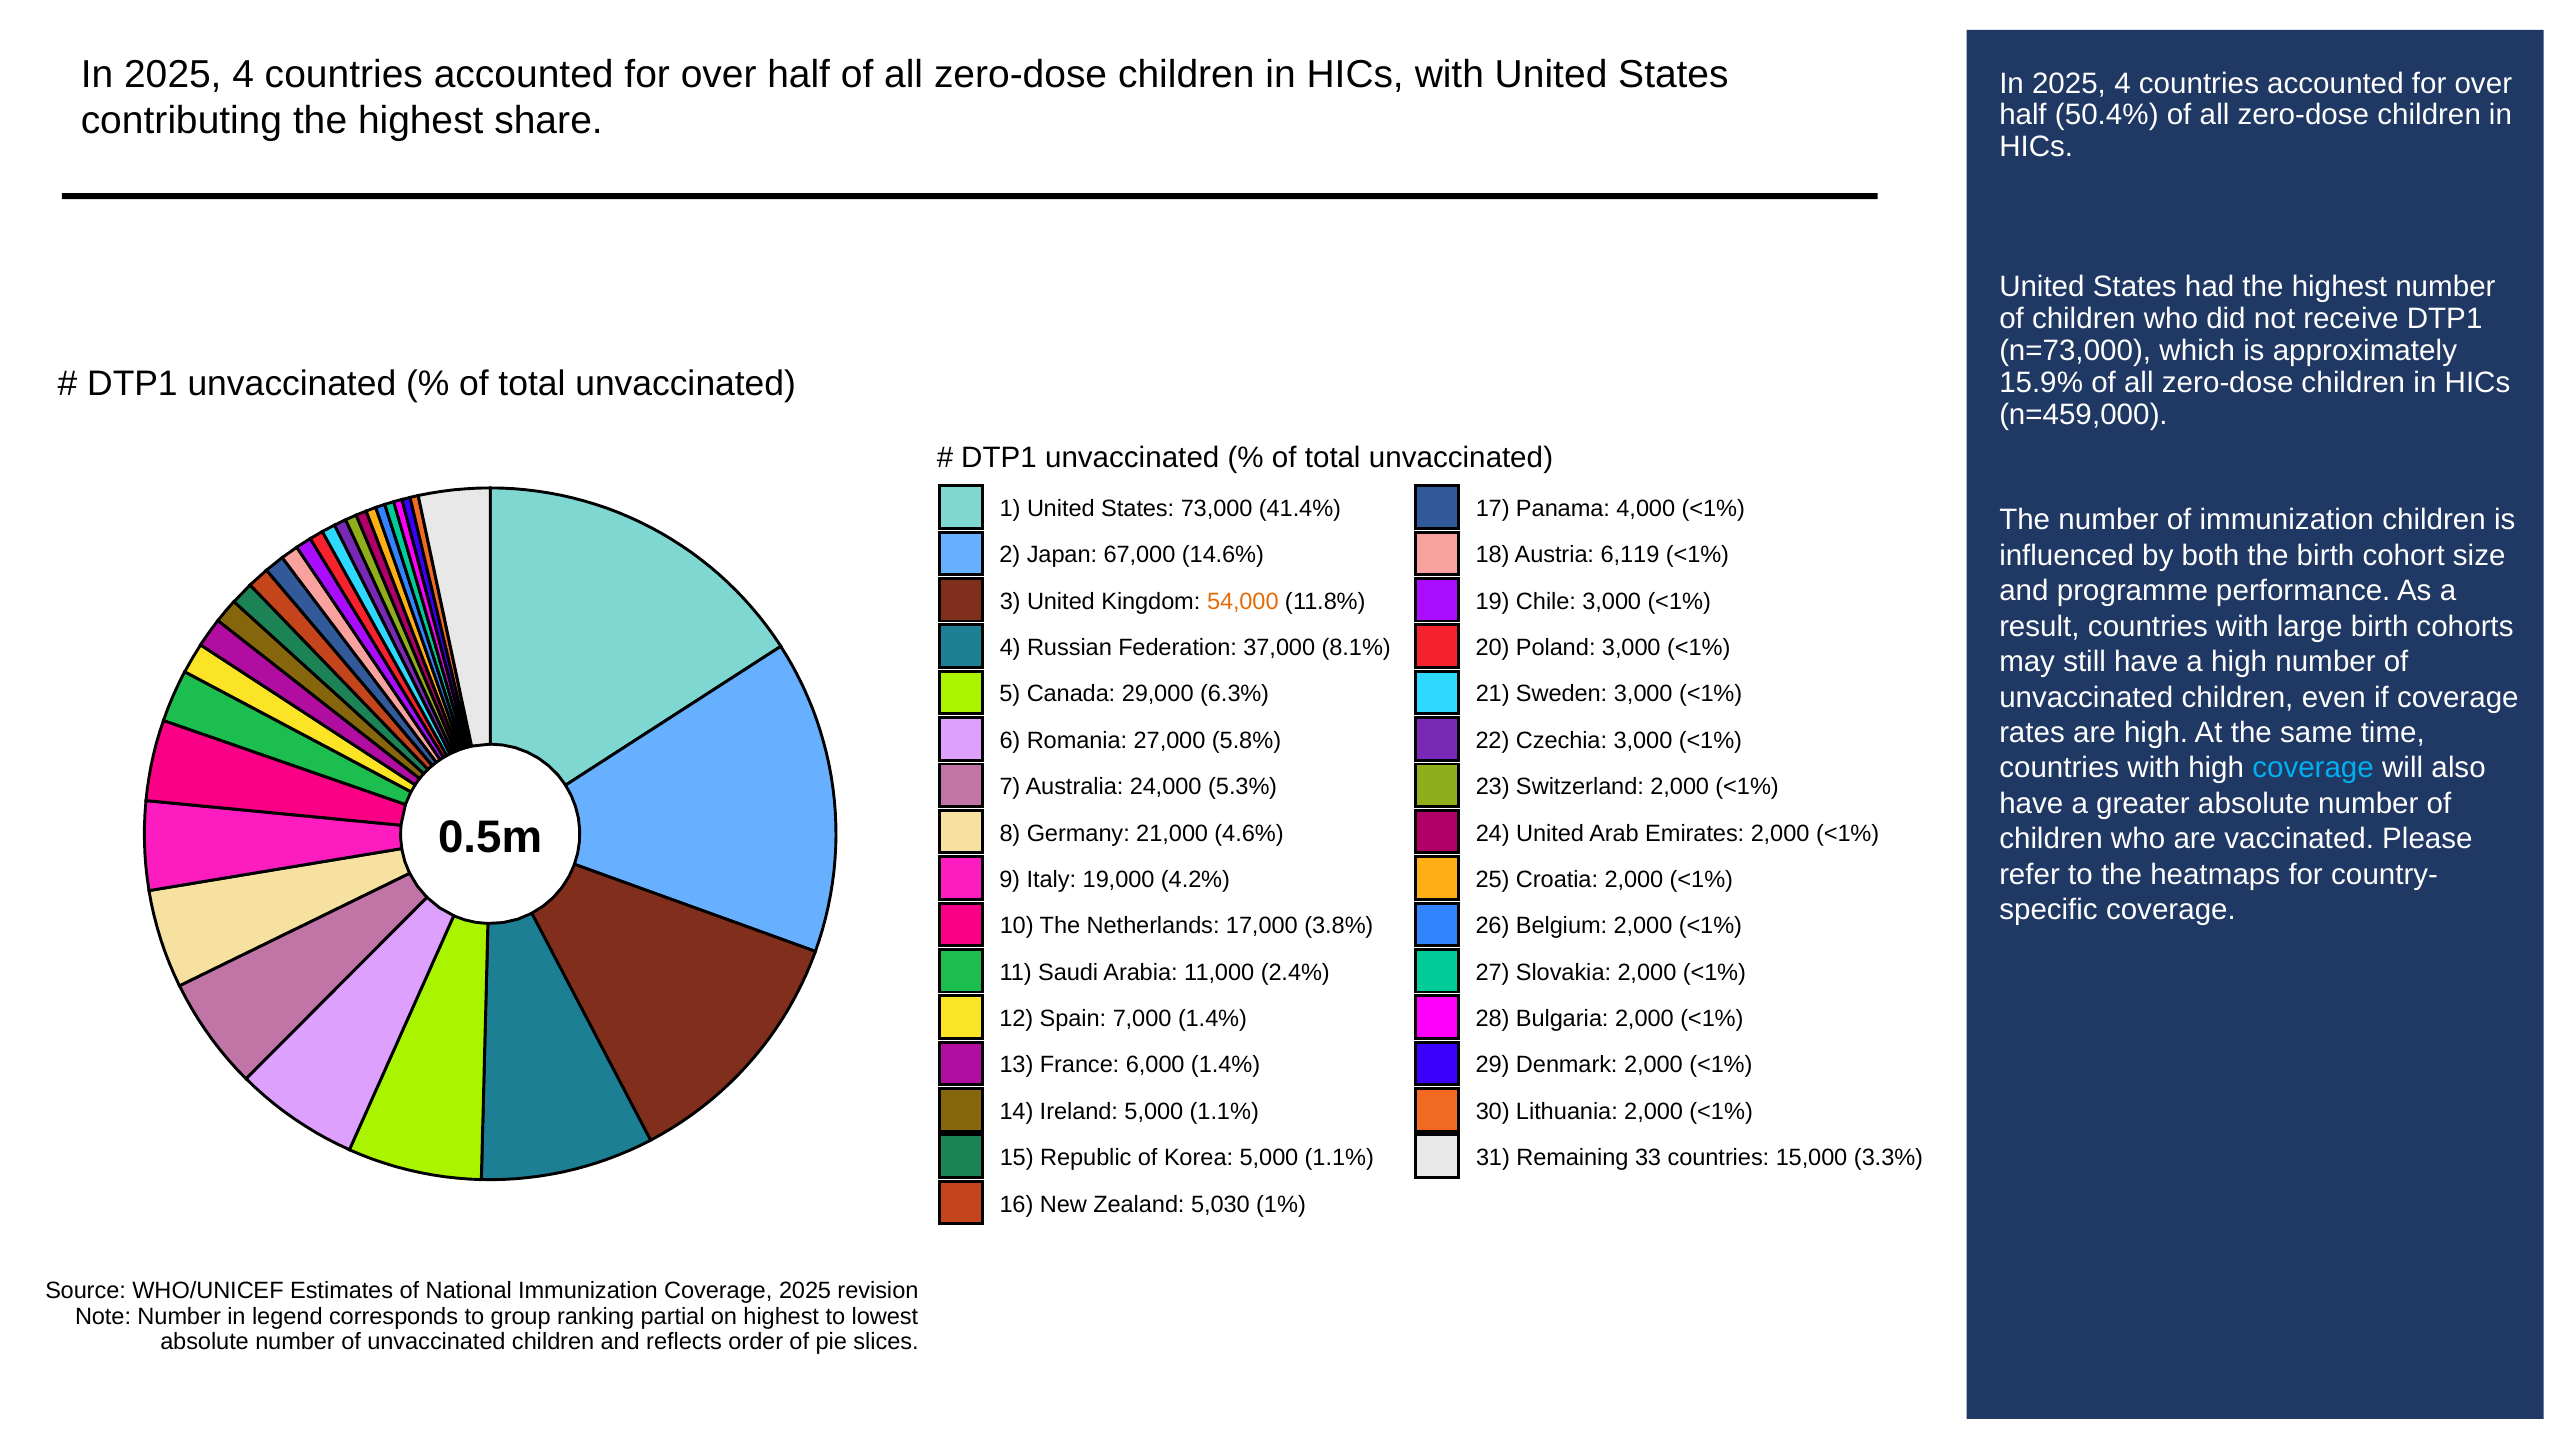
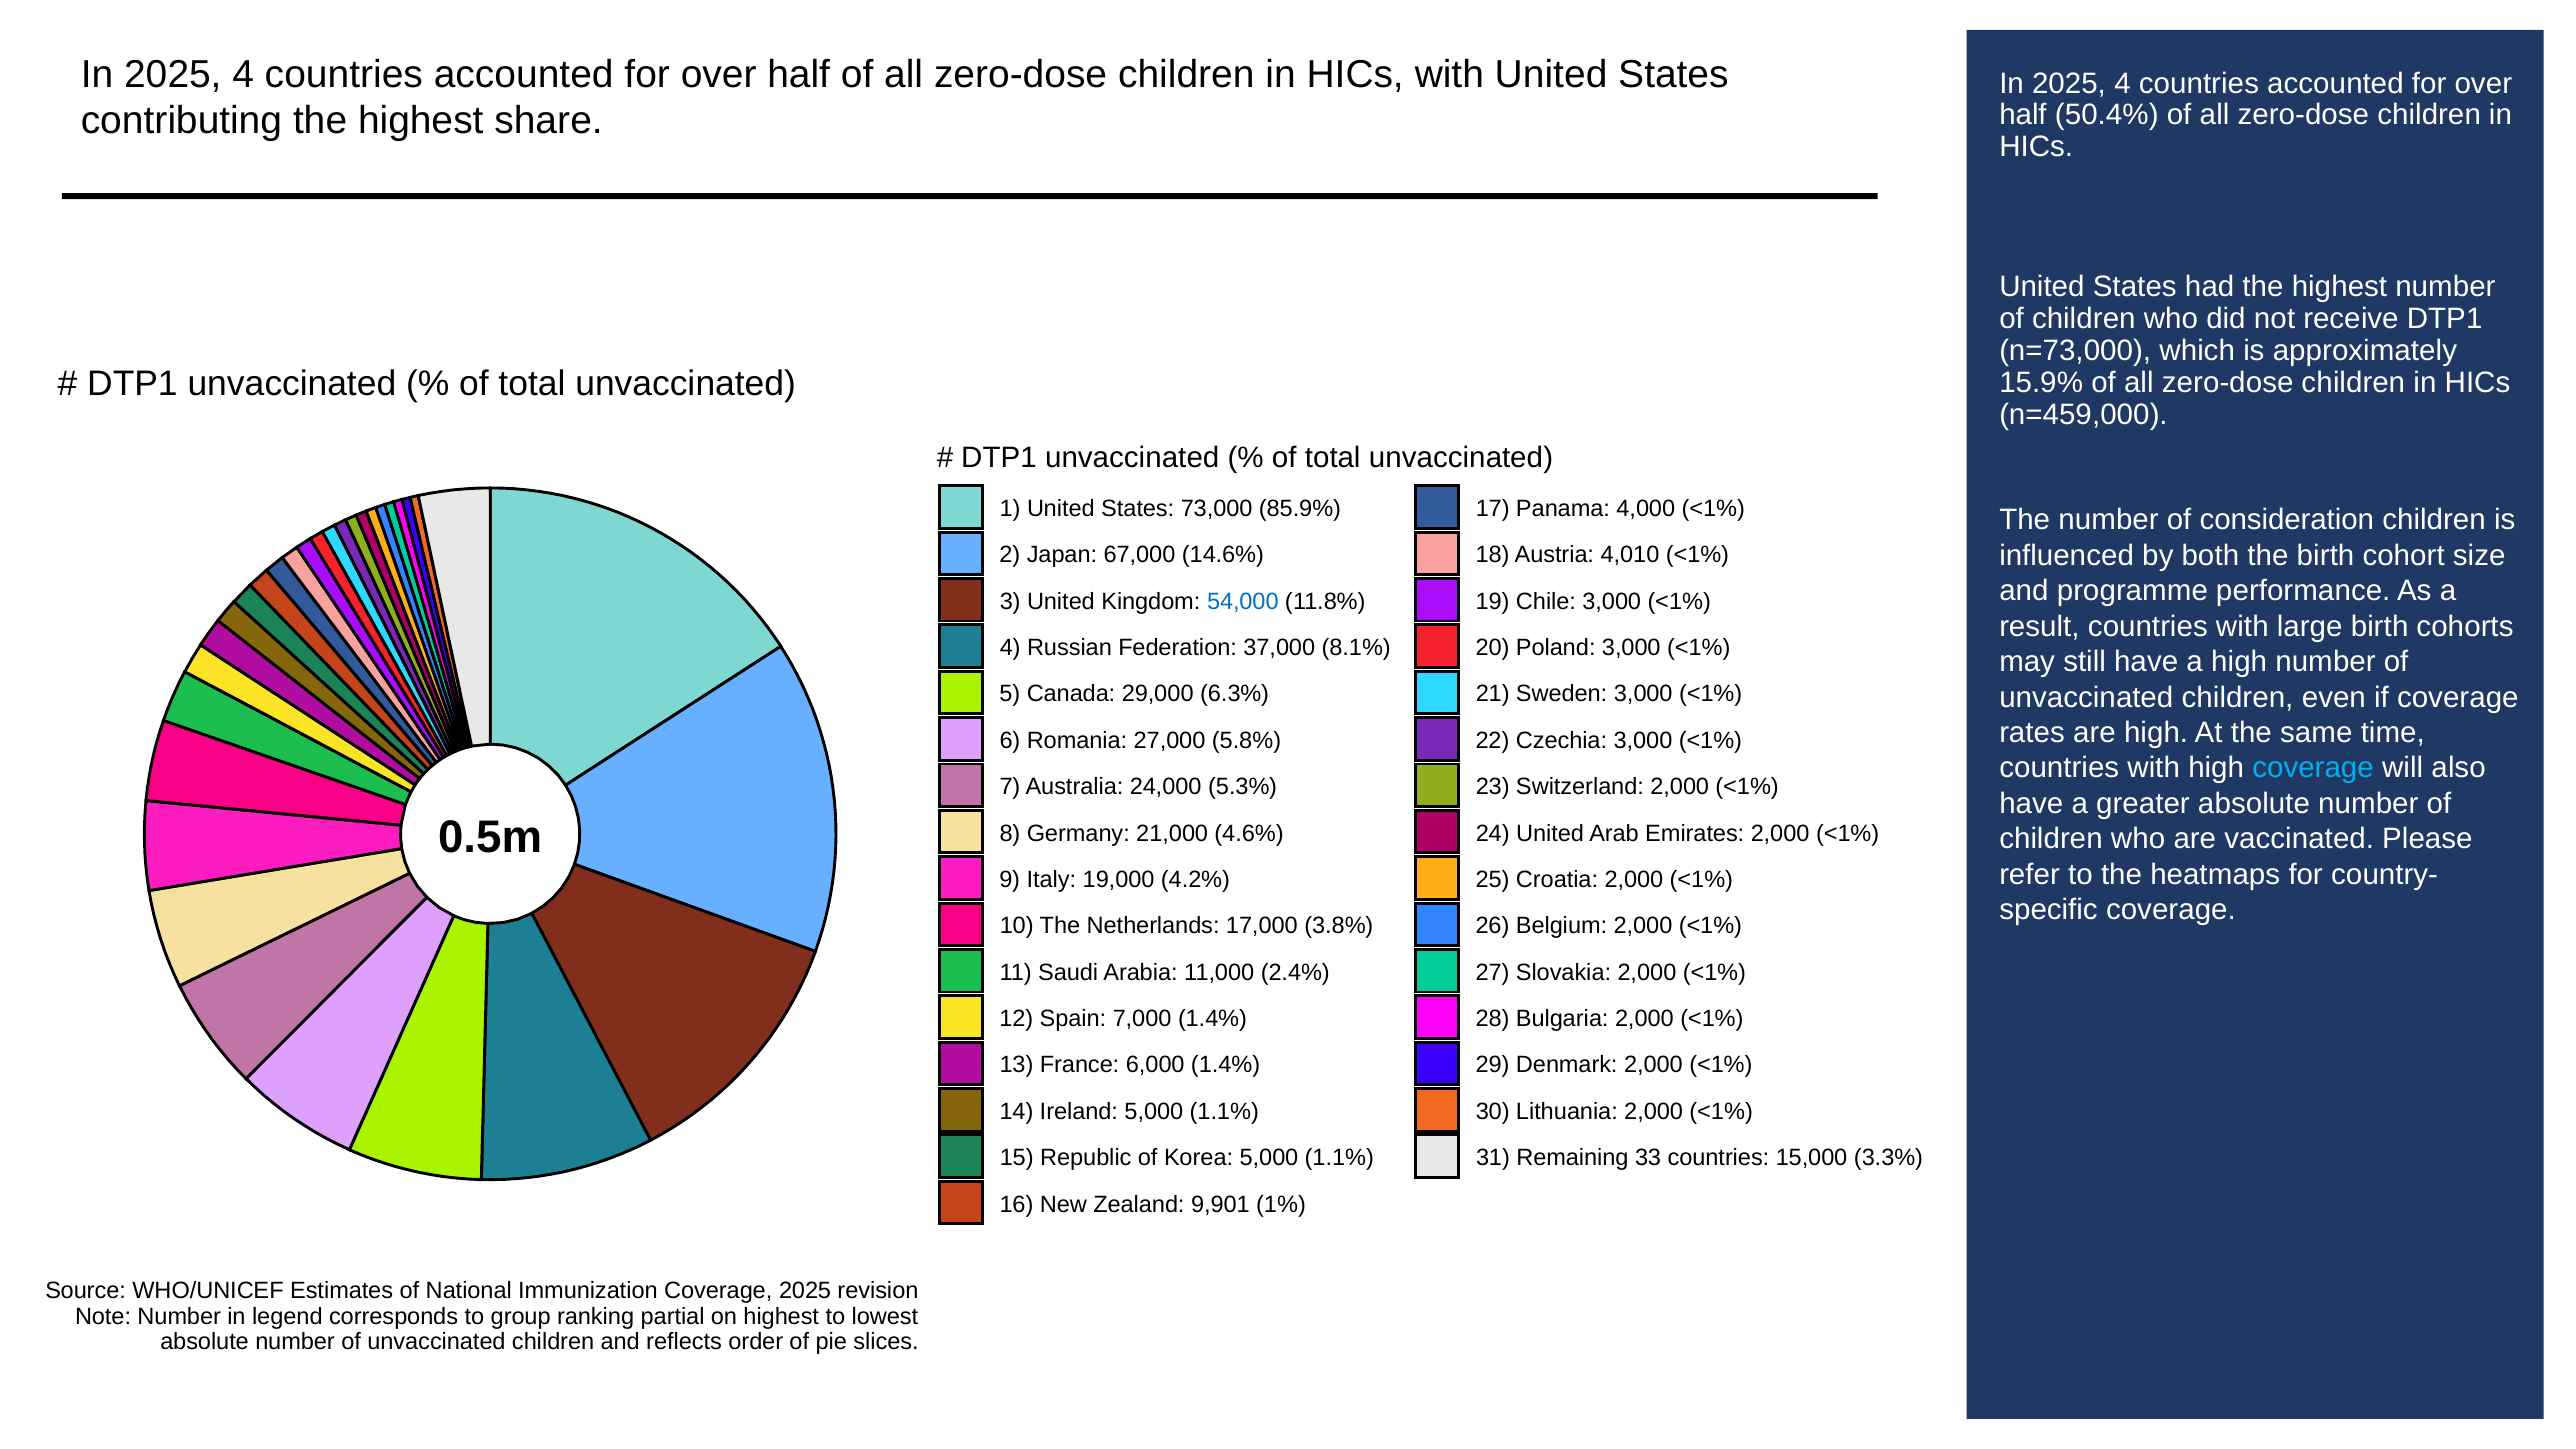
41.4%: 41.4% -> 85.9%
of immunization: immunization -> consideration
6,119: 6,119 -> 4,010
54,000 colour: orange -> blue
5,030: 5,030 -> 9,901
